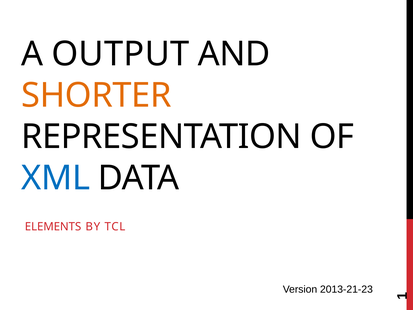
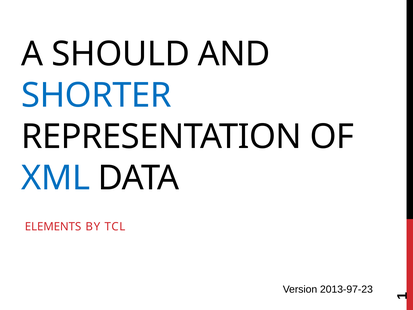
OUTPUT: OUTPUT -> SHOULD
SHORTER colour: orange -> blue
2013-21-23: 2013-21-23 -> 2013-97-23
